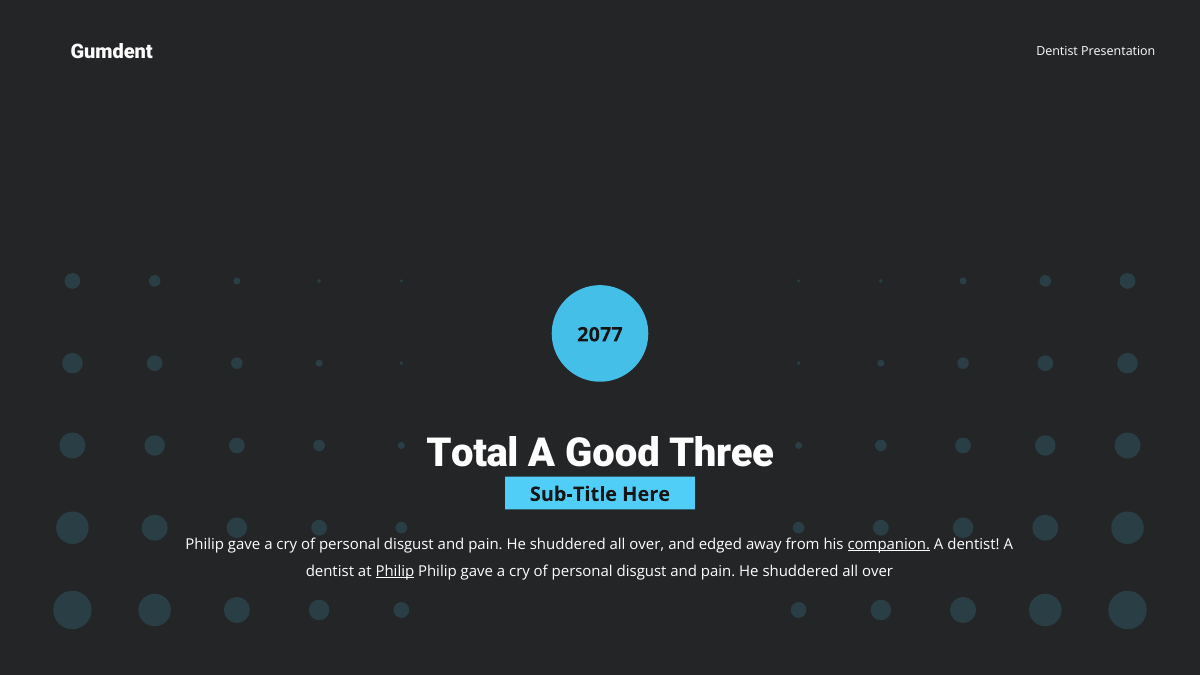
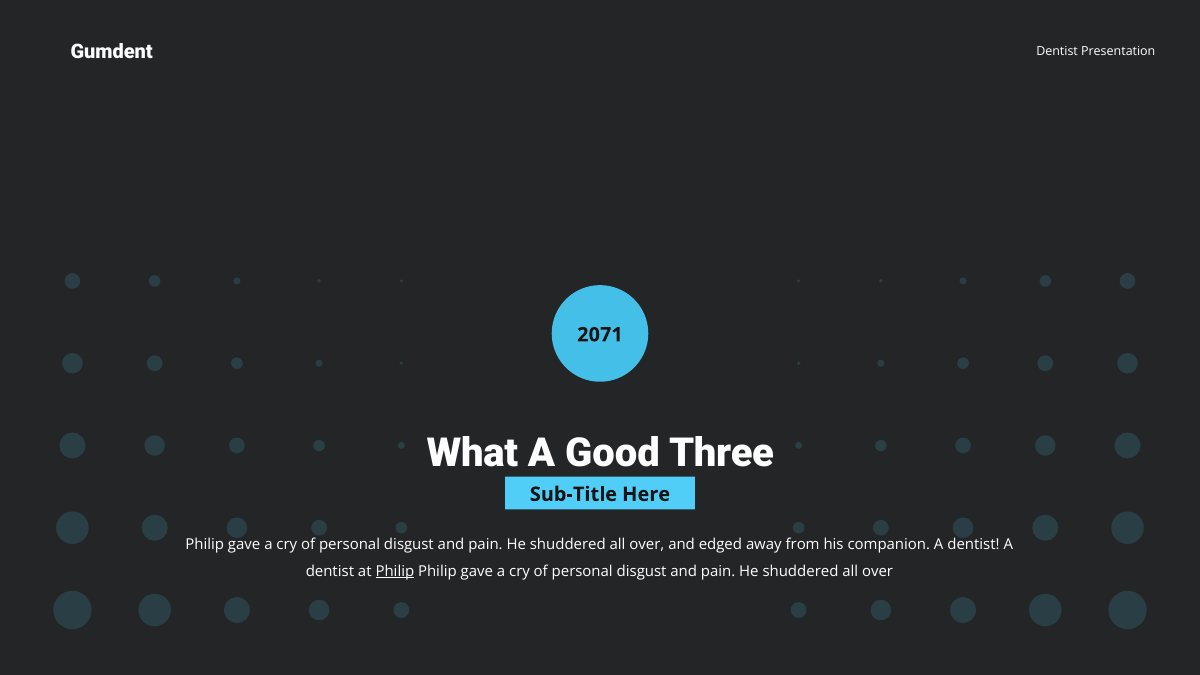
2077: 2077 -> 2071
Total: Total -> What
companion underline: present -> none
